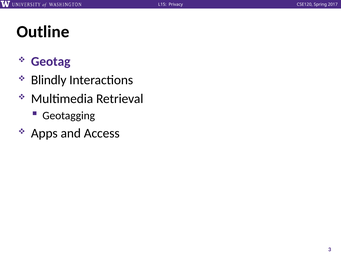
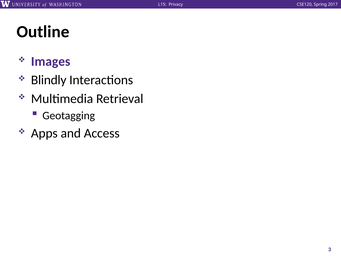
Geotag: Geotag -> Images
